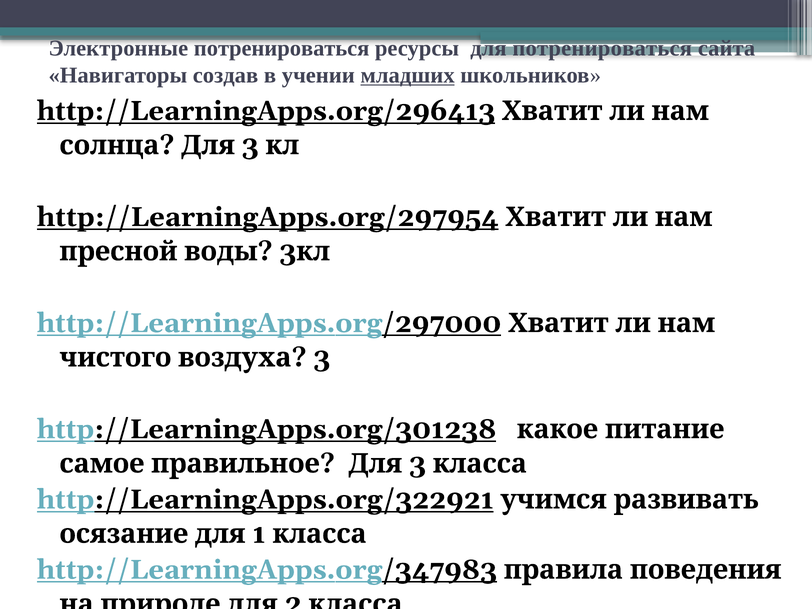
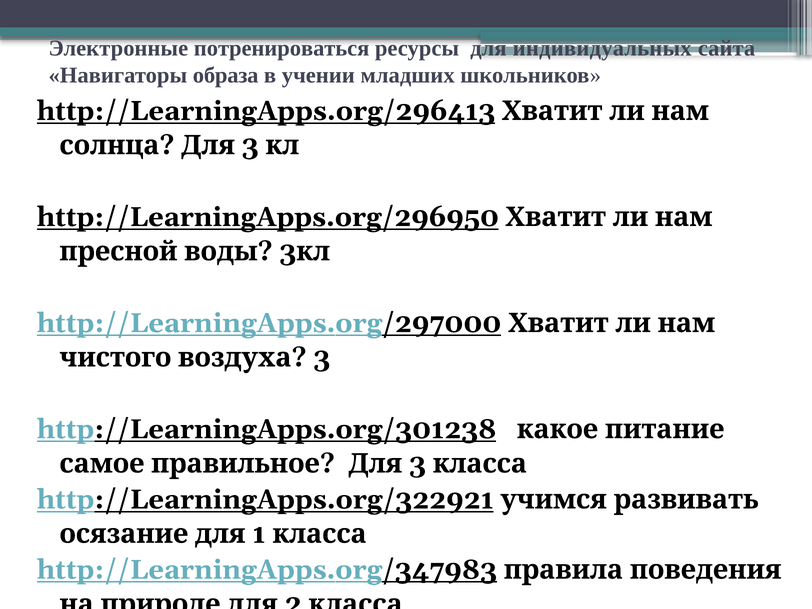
для потренироваться: потренироваться -> индивидуальных
создав: создав -> образа
младших underline: present -> none
http://LearningApps.org/297954: http://LearningApps.org/297954 -> http://LearningApps.org/296950
